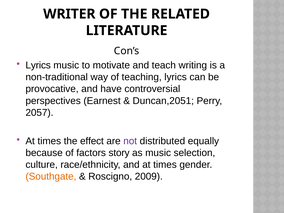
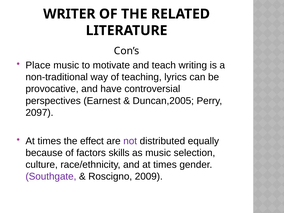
Lyrics at (38, 65): Lyrics -> Place
Duncan,2051: Duncan,2051 -> Duncan,2005
2057: 2057 -> 2097
story: story -> skills
Southgate colour: orange -> purple
